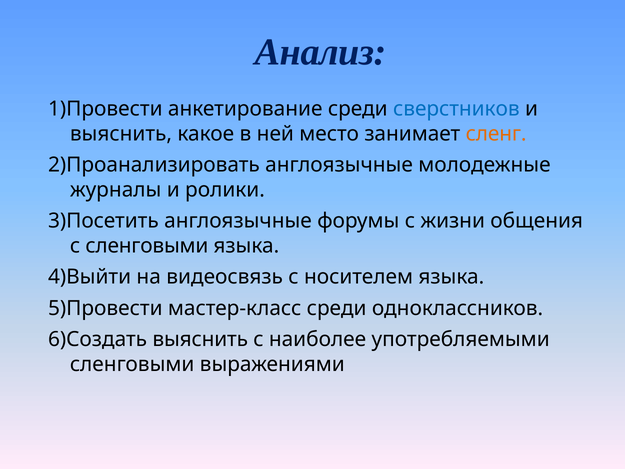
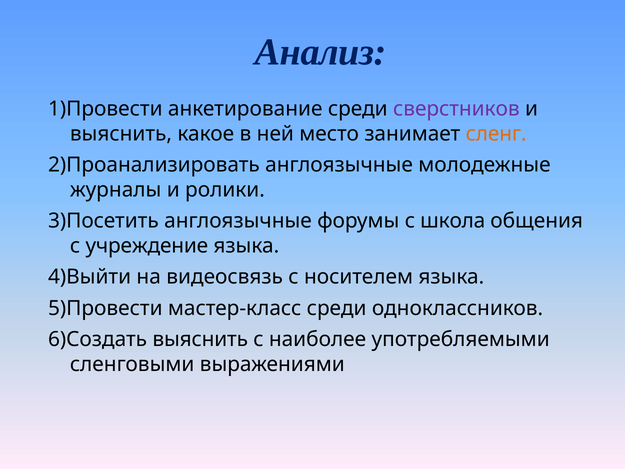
сверстников colour: blue -> purple
жизни: жизни -> школа
с сленговыми: сленговыми -> учреждение
